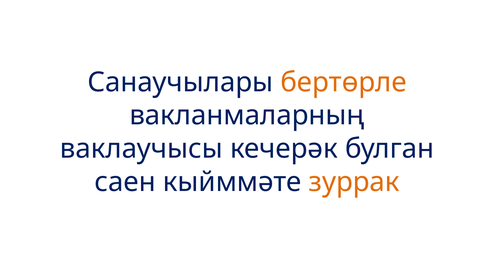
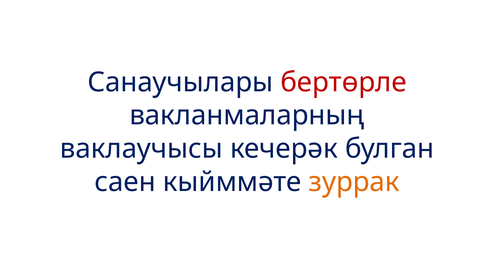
бертөрле colour: orange -> red
